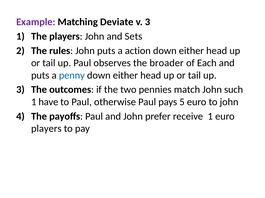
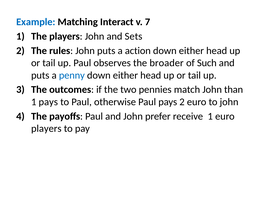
Example colour: purple -> blue
Deviate: Deviate -> Interact
v 3: 3 -> 7
Each: Each -> Such
such: such -> than
1 have: have -> pays
pays 5: 5 -> 2
